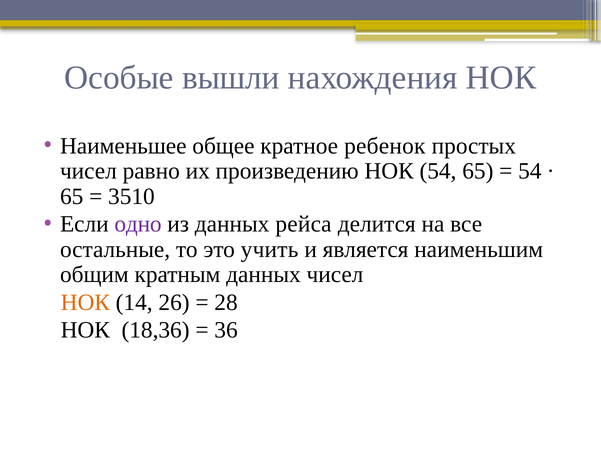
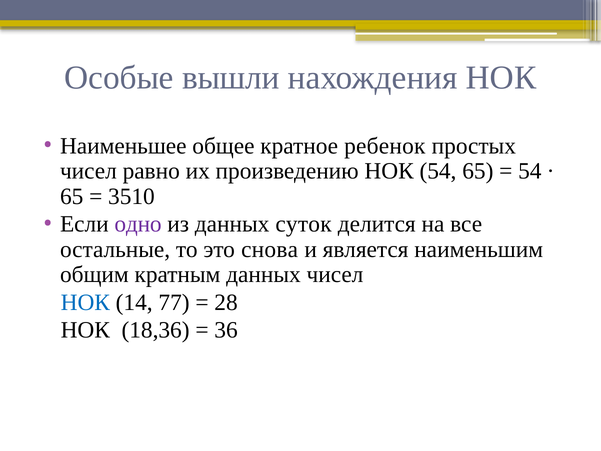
рейса: рейса -> суток
учить: учить -> снова
НОК at (85, 302) colour: orange -> blue
26: 26 -> 77
